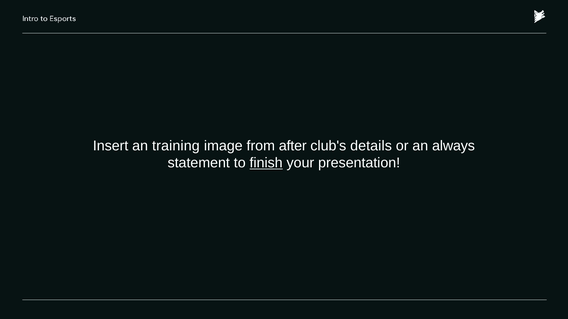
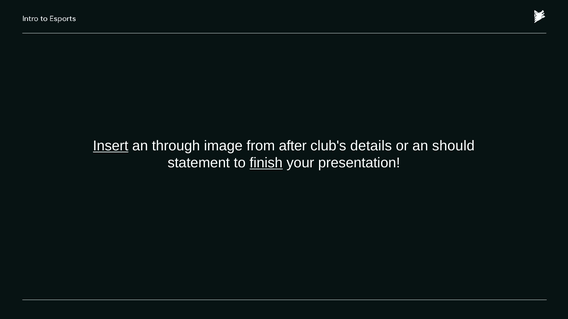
Insert underline: none -> present
training: training -> through
always: always -> should
